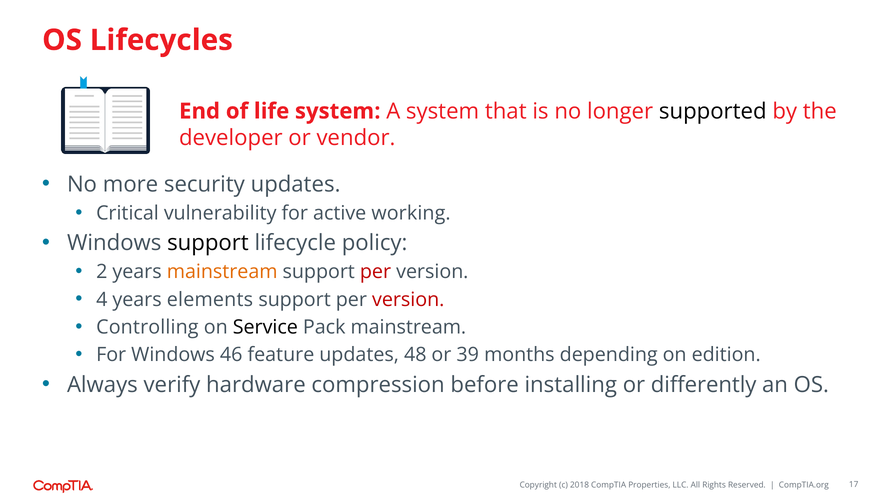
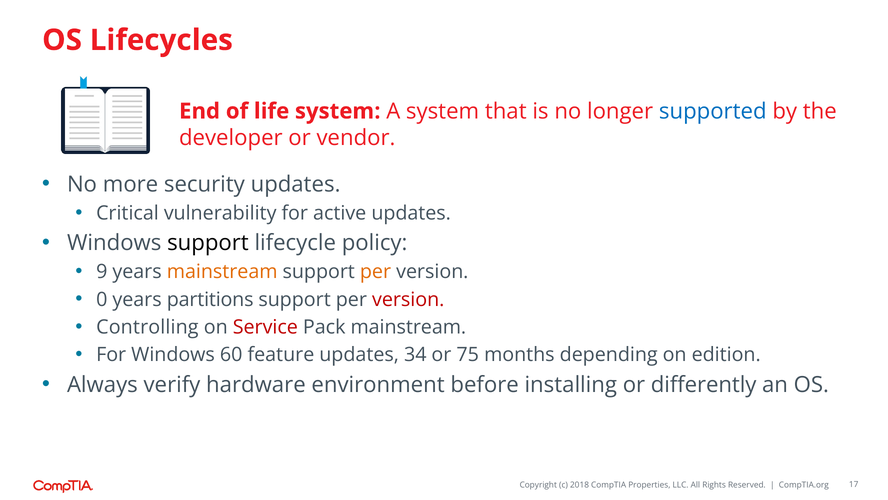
supported colour: black -> blue
active working: working -> updates
2: 2 -> 9
per at (376, 272) colour: red -> orange
4: 4 -> 0
elements: elements -> partitions
Service colour: black -> red
46: 46 -> 60
48: 48 -> 34
39: 39 -> 75
compression: compression -> environment
